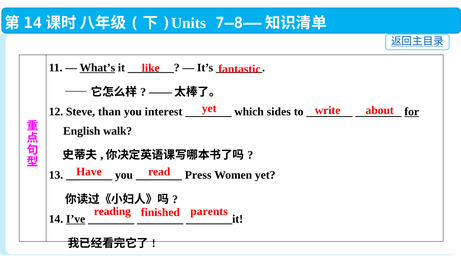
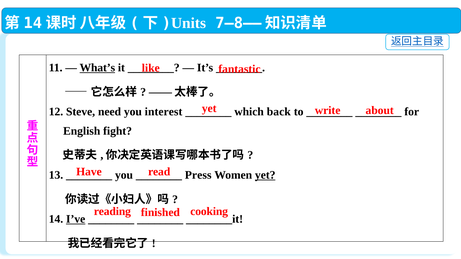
than: than -> need
sides: sides -> back
for underline: present -> none
walk: walk -> fight
yet at (265, 175) underline: none -> present
parents: parents -> cooking
